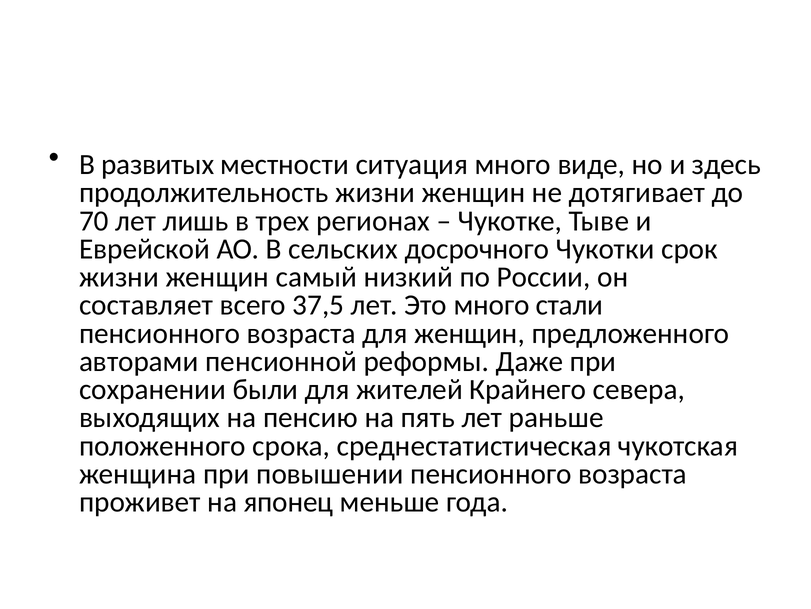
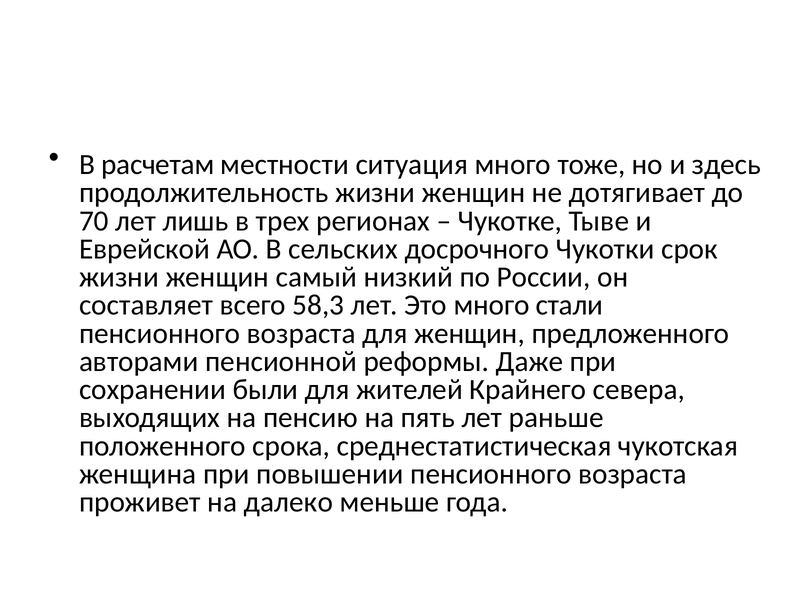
развитых: развитых -> расчетам
виде: виде -> тоже
37,5: 37,5 -> 58,3
японец: японец -> далеко
